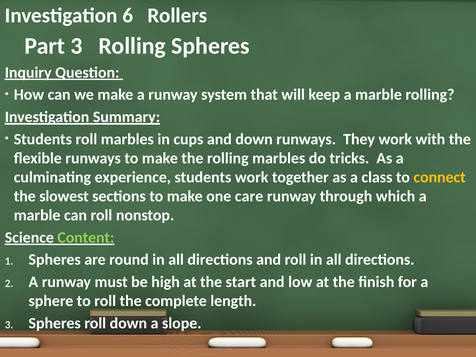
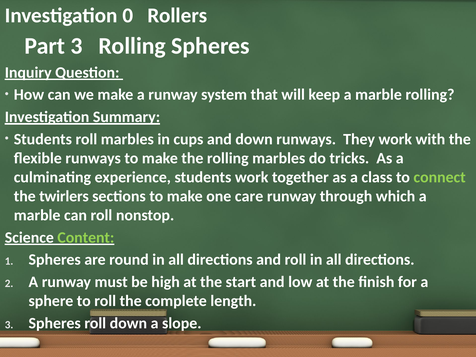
6: 6 -> 0
connect colour: yellow -> light green
slowest: slowest -> twirlers
